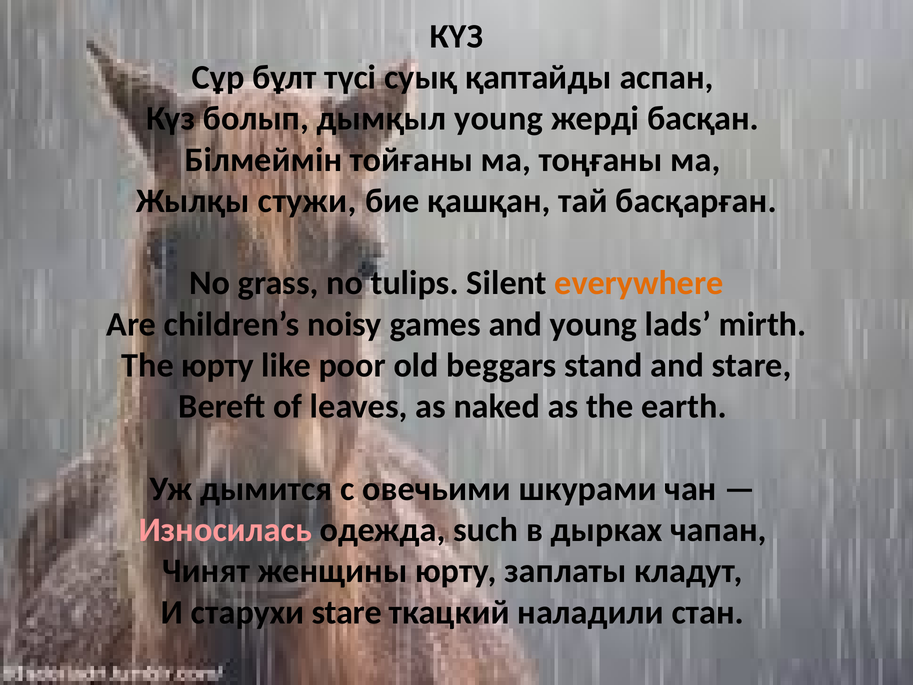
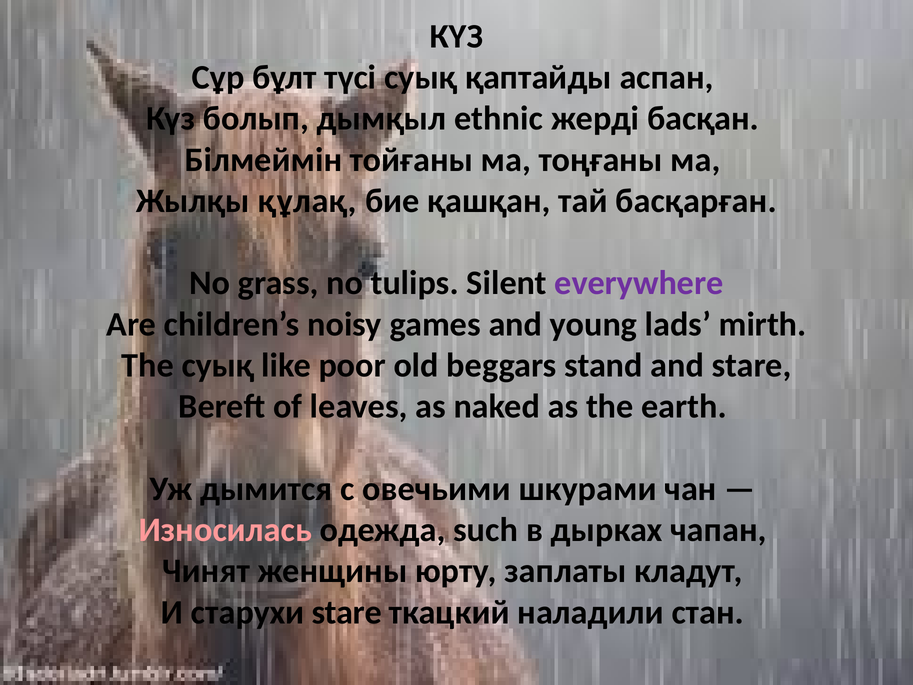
дымқыл young: young -> ethnic
стужи: стужи -> құлақ
everywhere colour: orange -> purple
The юрту: юрту -> суық
